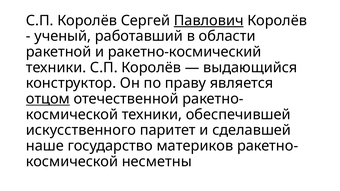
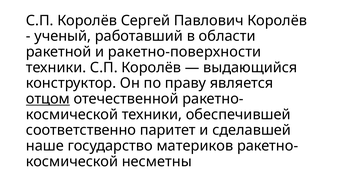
Павлович underline: present -> none
ракетно-космический: ракетно-космический -> ракетно-поверхности
искусственного: искусственного -> соответственно
